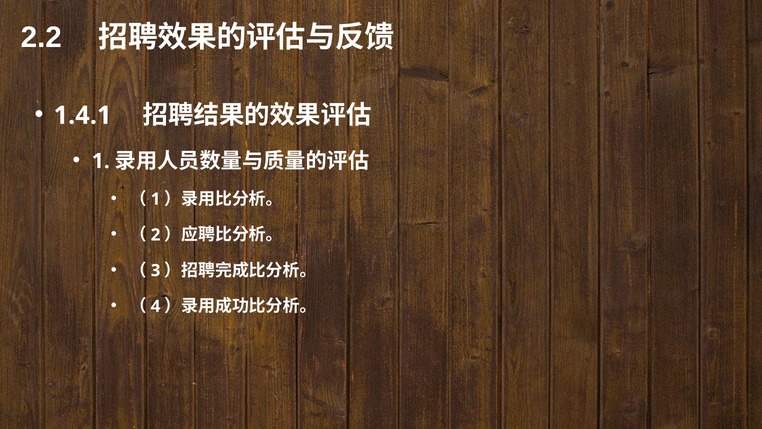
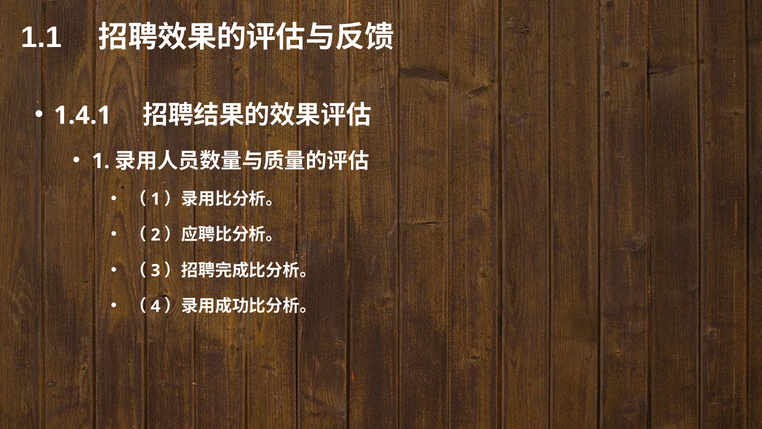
2.2: 2.2 -> 1.1
